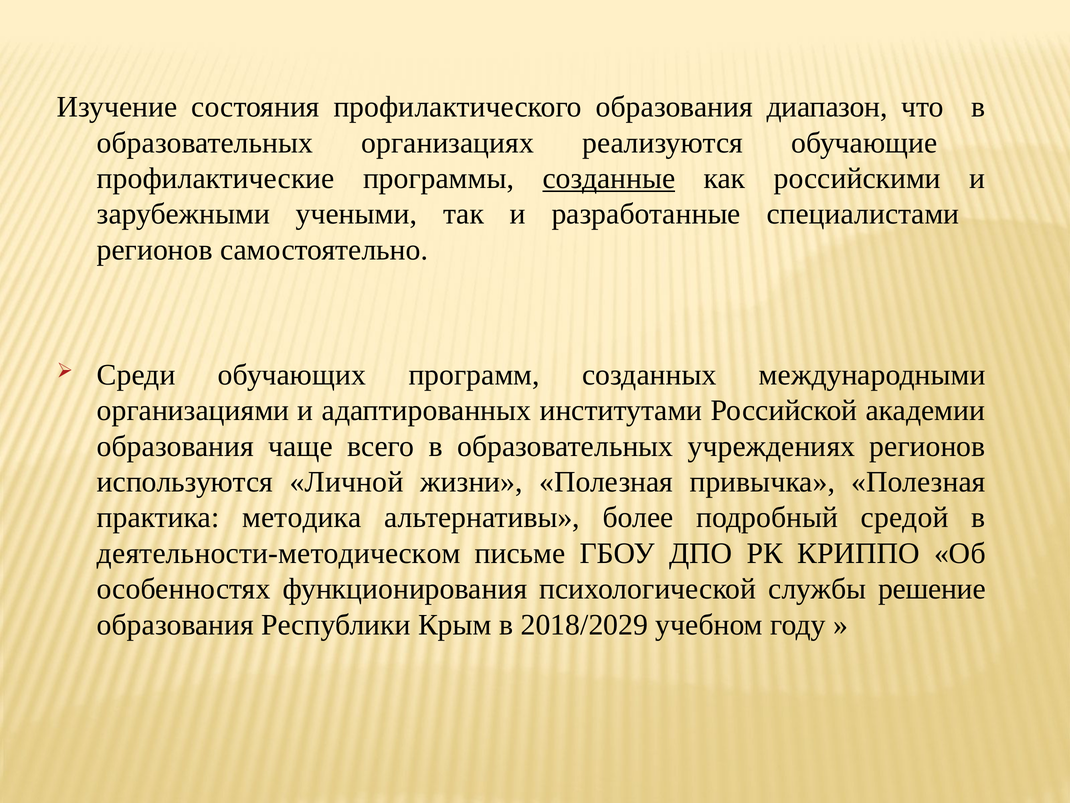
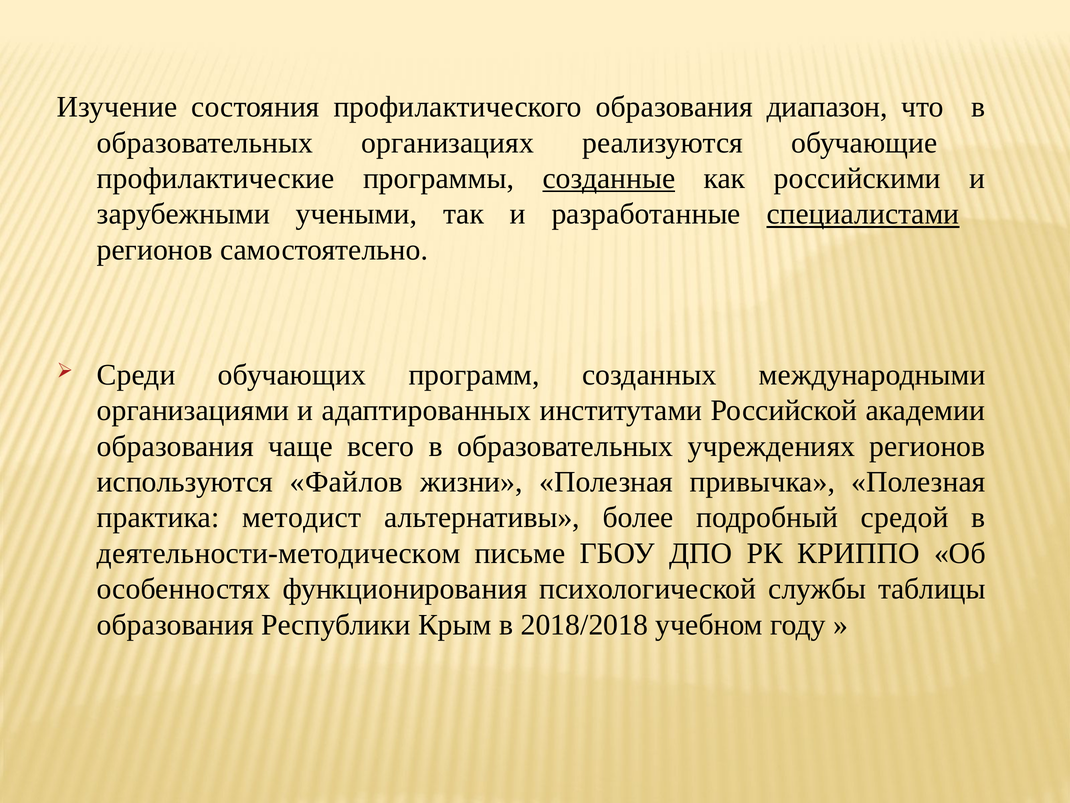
специалистами underline: none -> present
Личной: Личной -> Файлов
методика: методика -> методист
решение: решение -> таблицы
2018/2029: 2018/2029 -> 2018/2018
